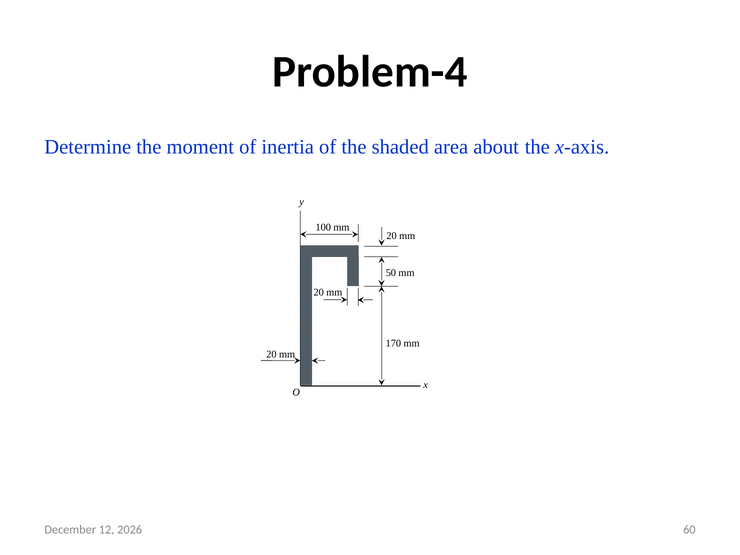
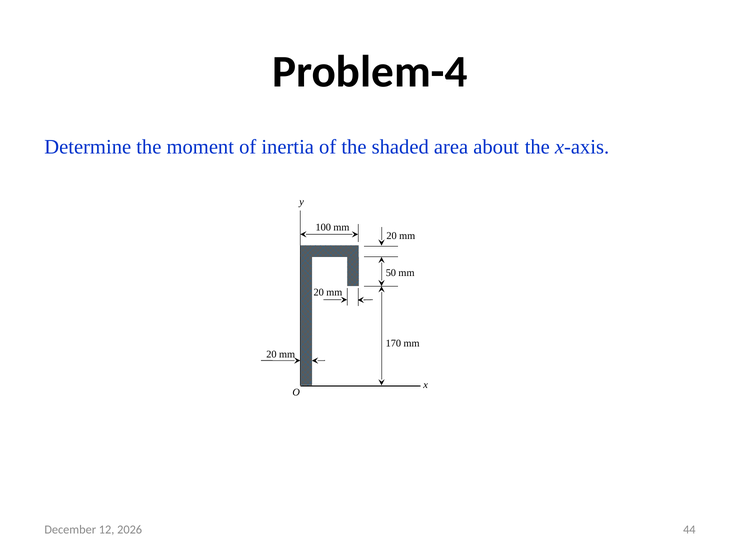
60: 60 -> 44
